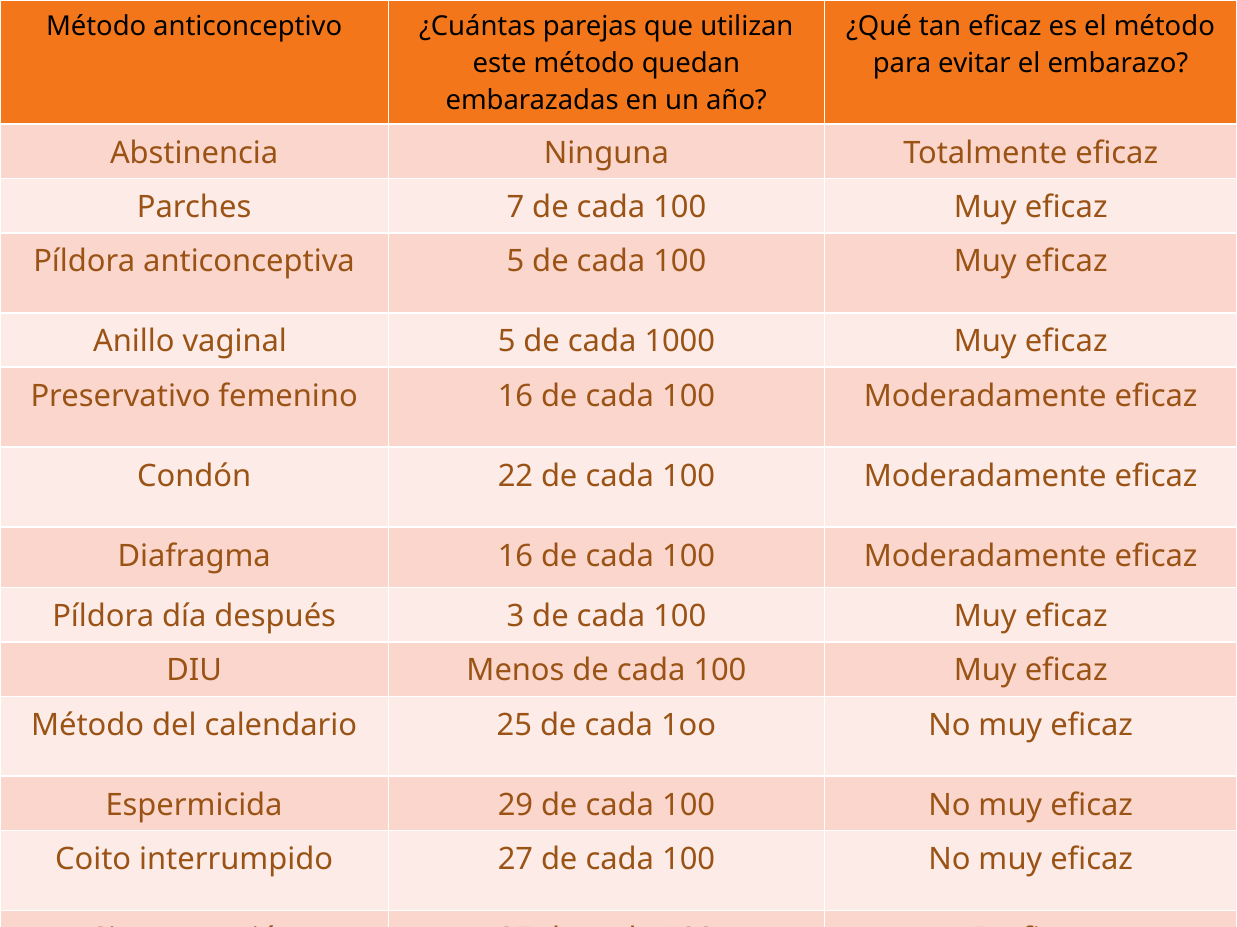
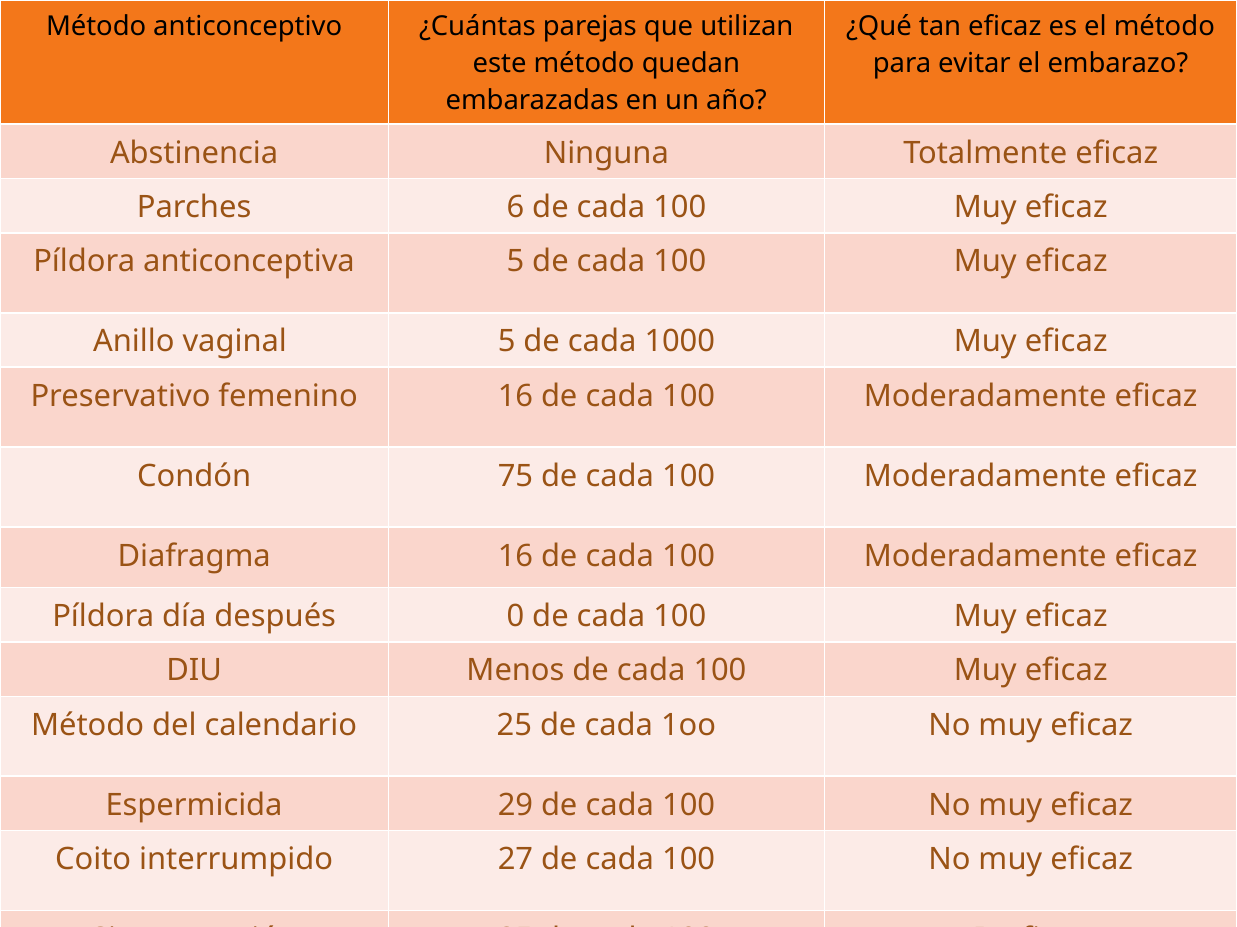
7: 7 -> 6
22: 22 -> 75
3: 3 -> 0
